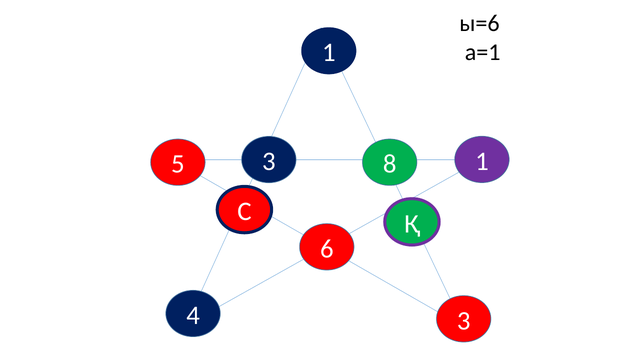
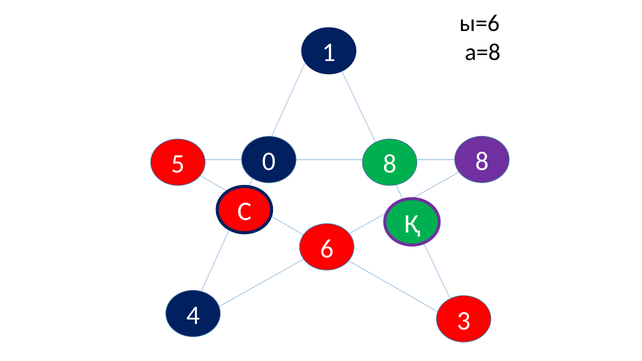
а=1: а=1 -> а=8
5 3: 3 -> 0
8 1: 1 -> 8
